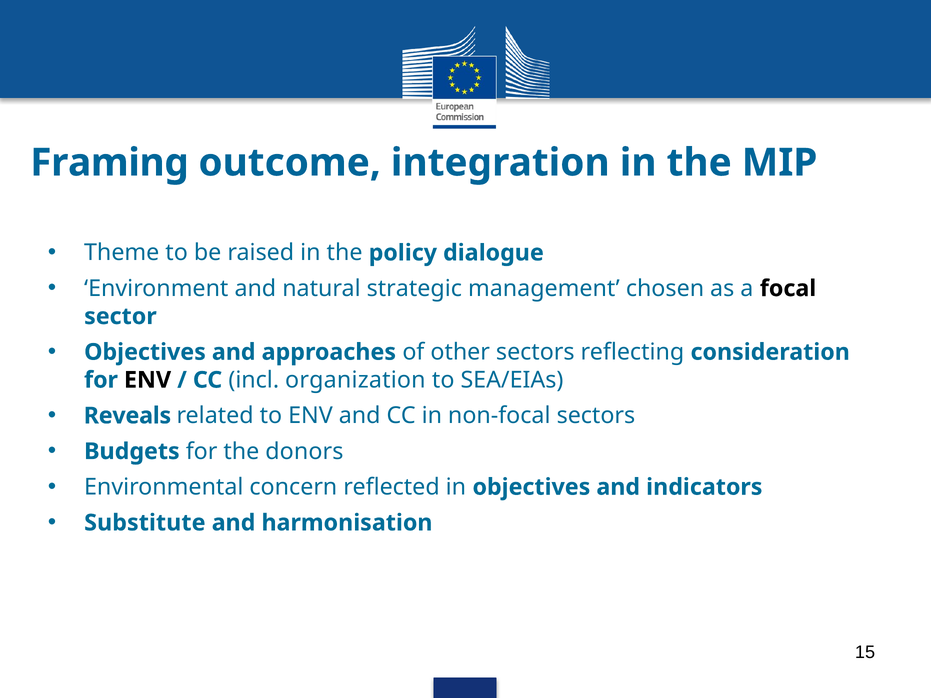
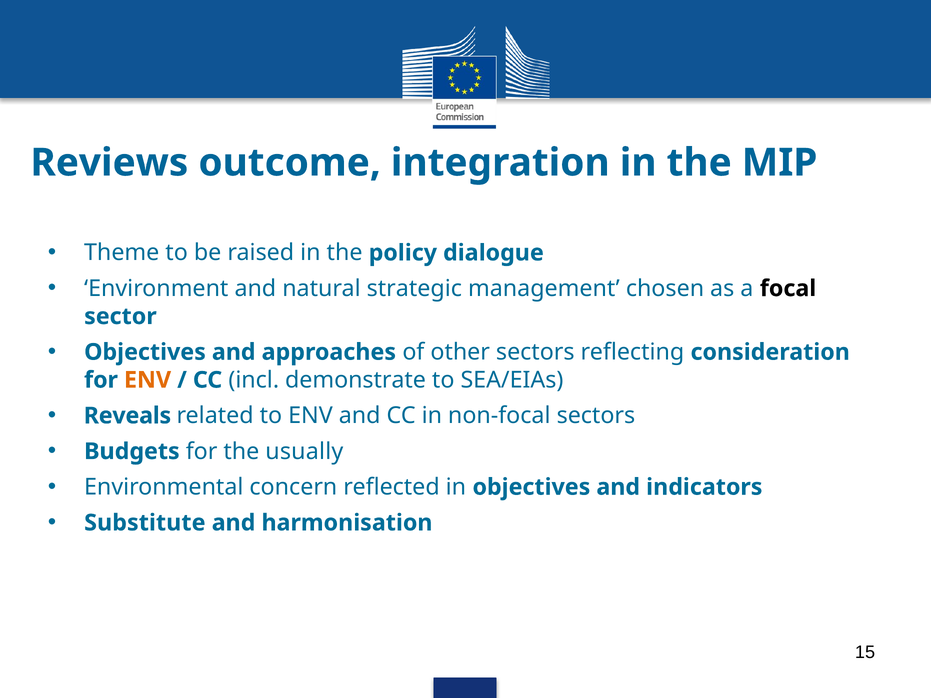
Framing: Framing -> Reviews
ENV at (148, 380) colour: black -> orange
organization: organization -> demonstrate
donors: donors -> usually
